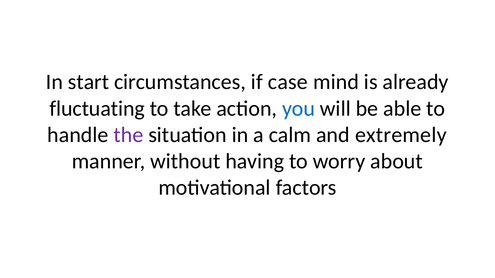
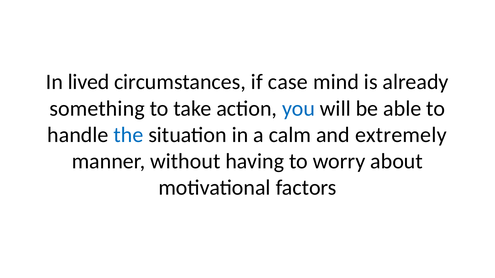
start: start -> lived
fluctuating: fluctuating -> something
the colour: purple -> blue
